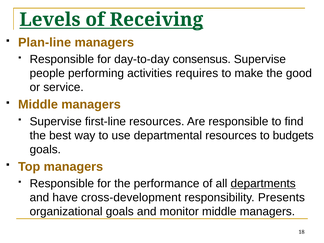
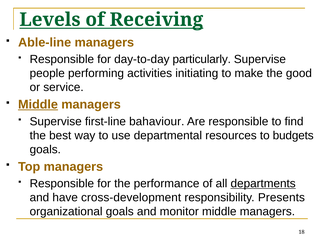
Plan-line: Plan-line -> Able-line
consensus: consensus -> particularly
requires: requires -> initiating
Middle at (38, 105) underline: none -> present
first-line resources: resources -> bahaviour
